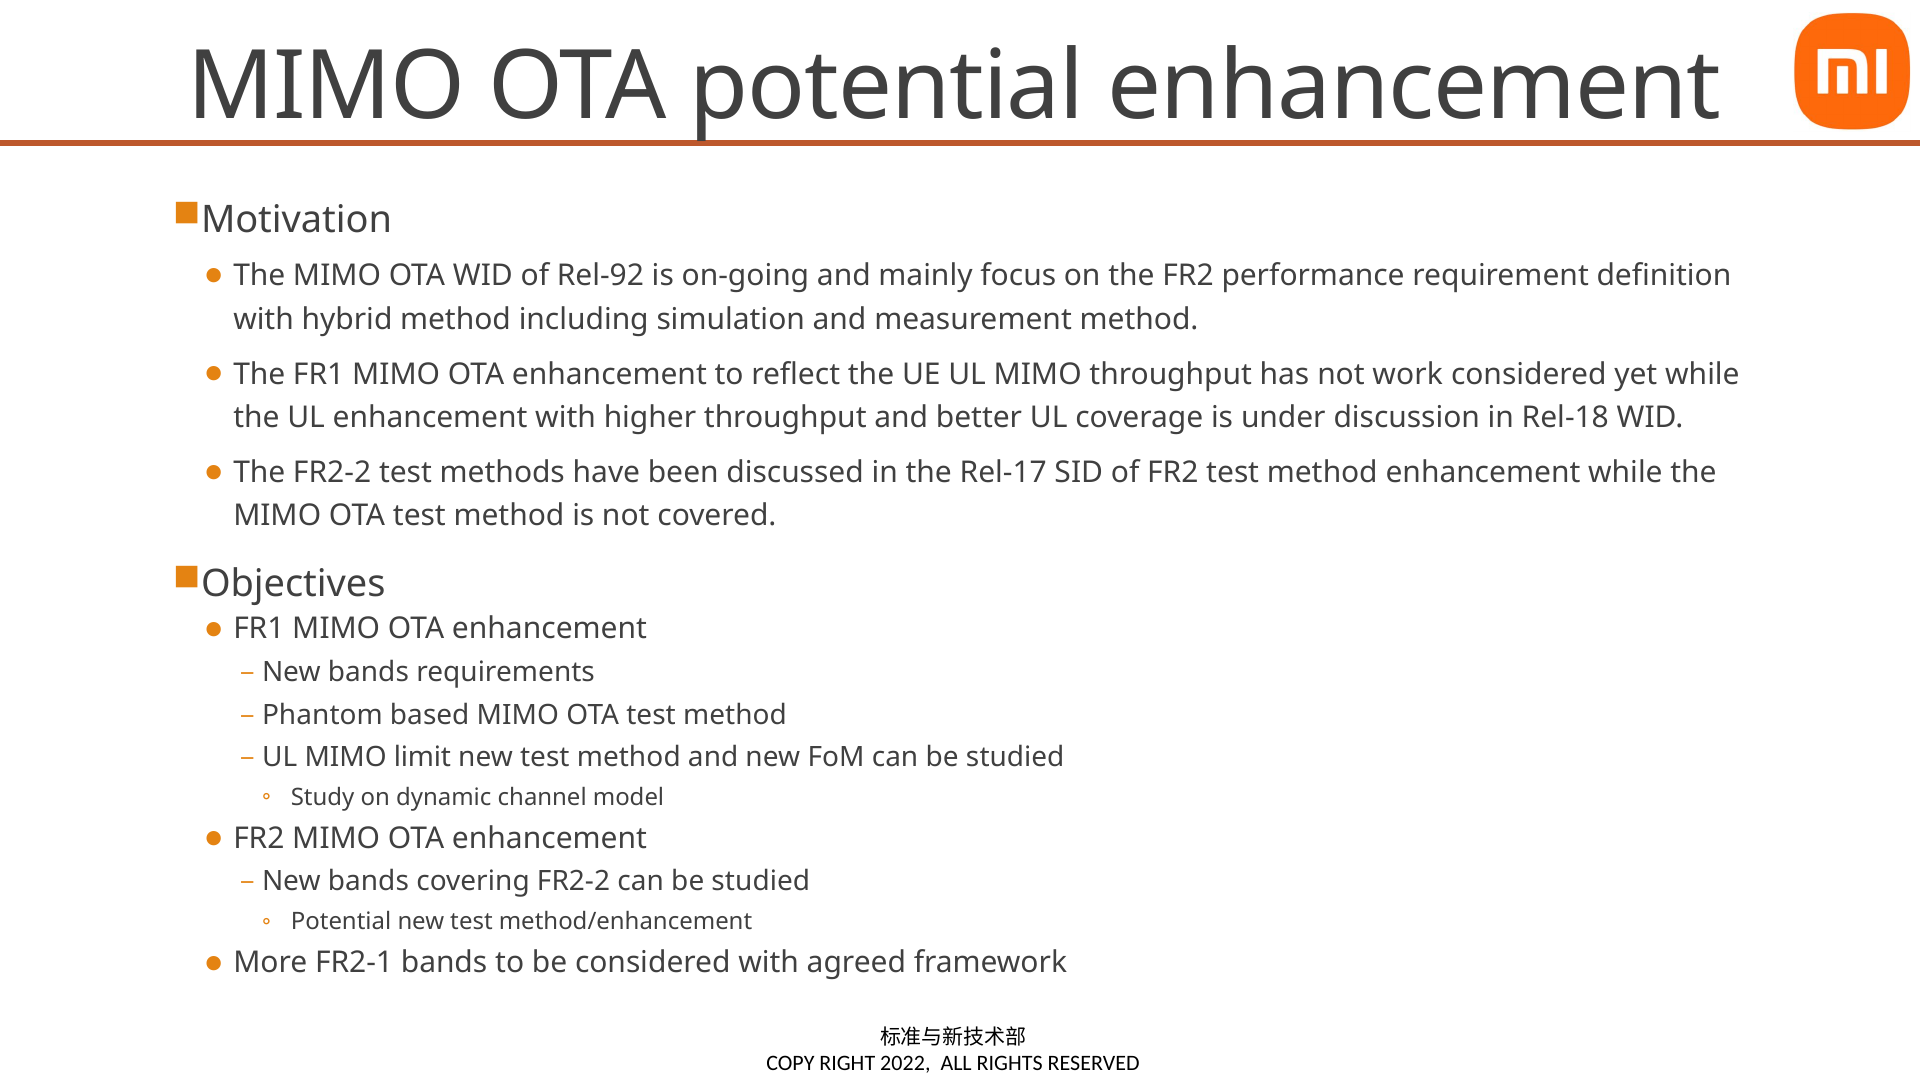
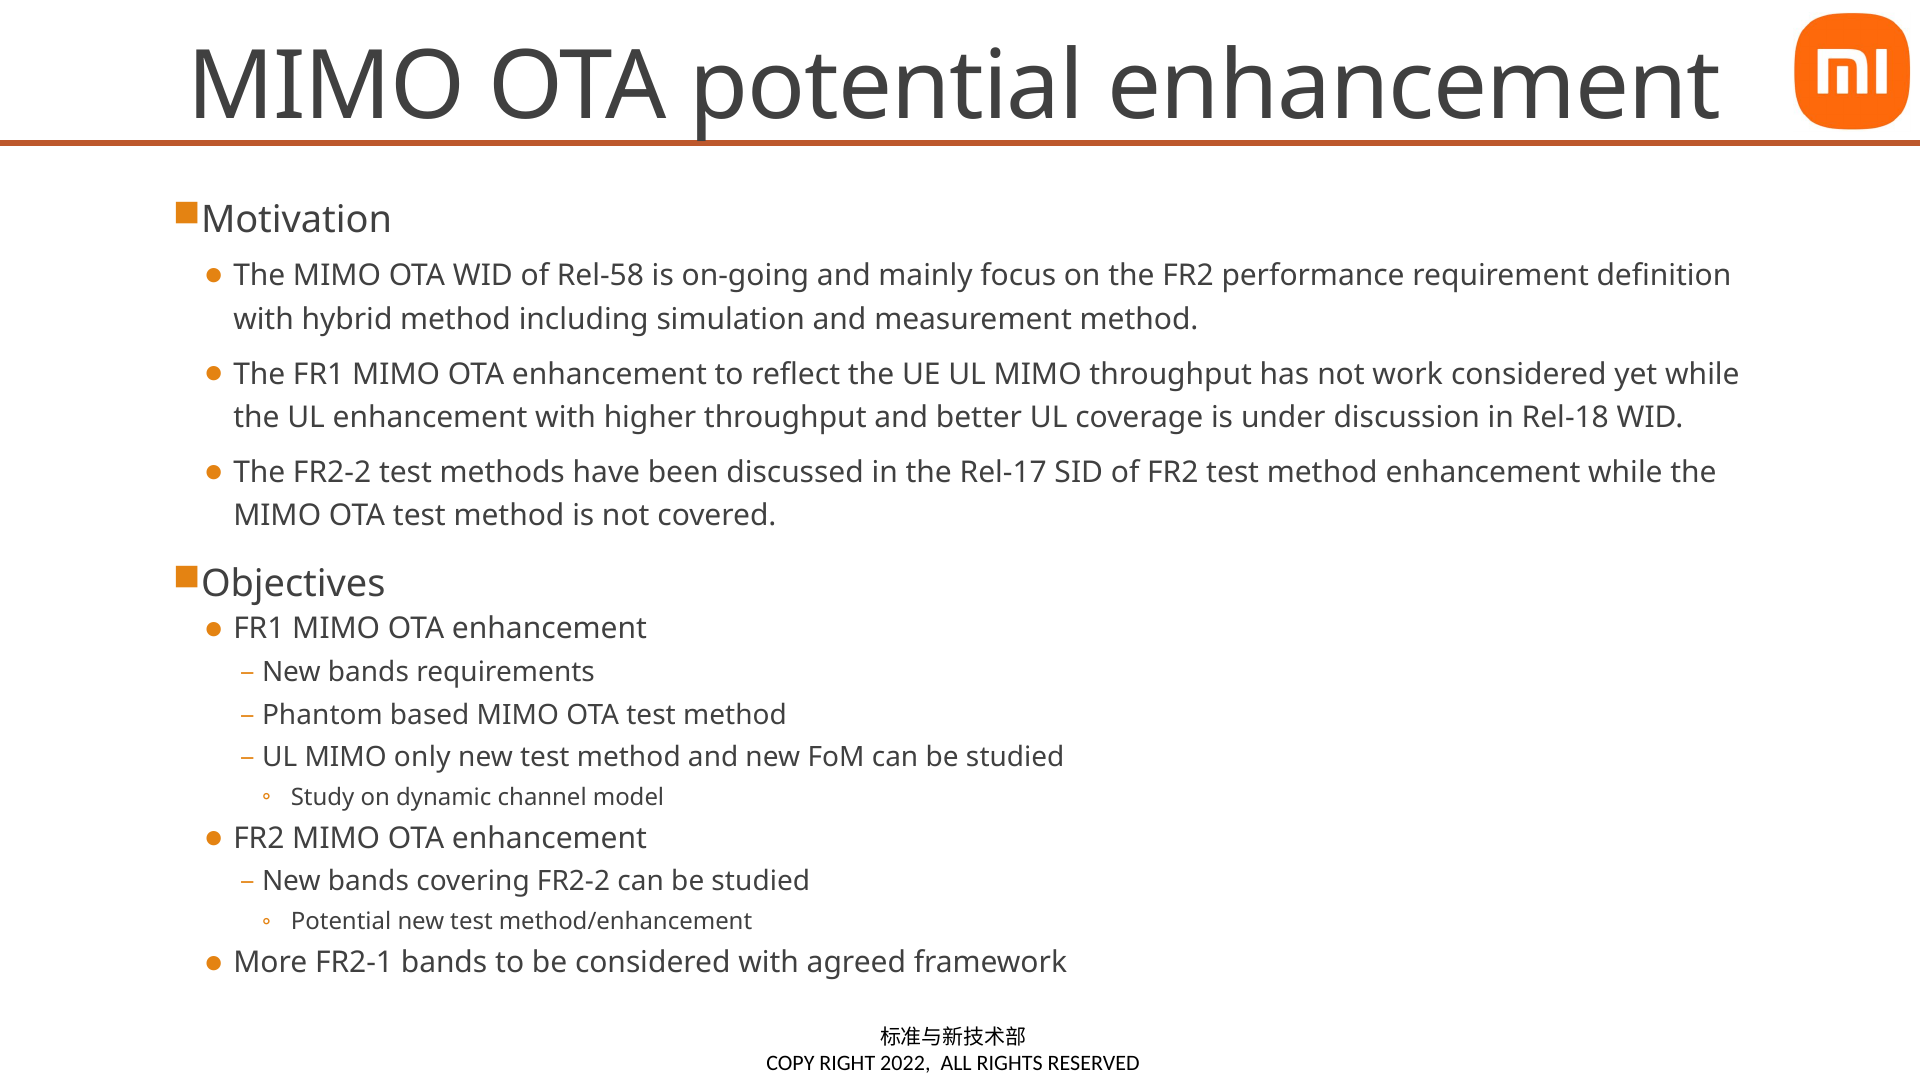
Rel-92: Rel-92 -> Rel-58
limit: limit -> only
